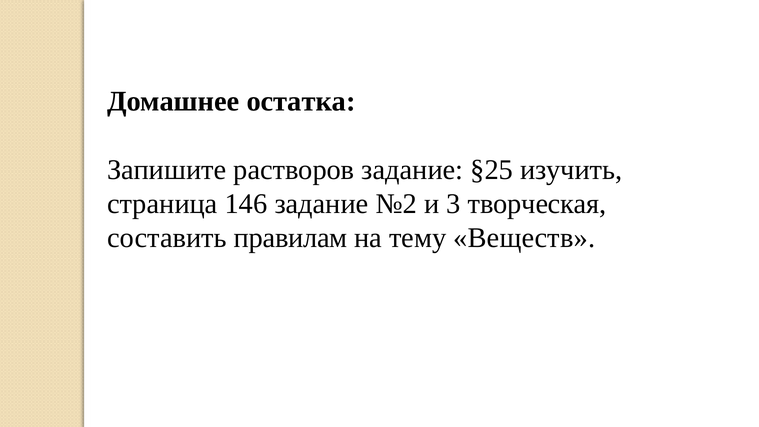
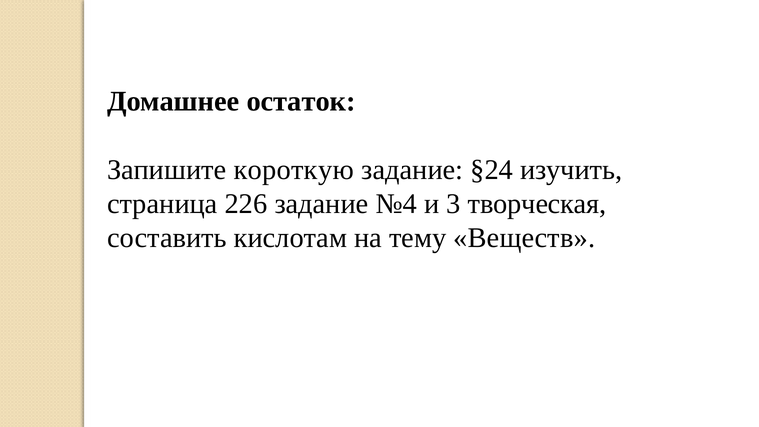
остатка: остатка -> остаток
растворов: растворов -> короткую
§25: §25 -> §24
146: 146 -> 226
№2: №2 -> №4
правилам: правилам -> кислотам
